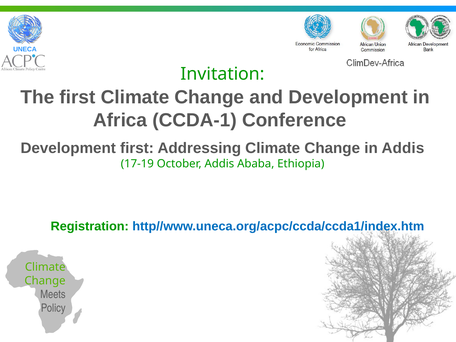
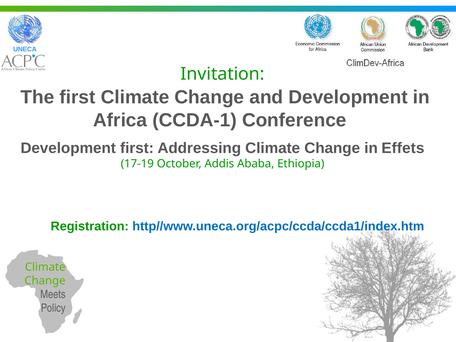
in Addis: Addis -> Effets
